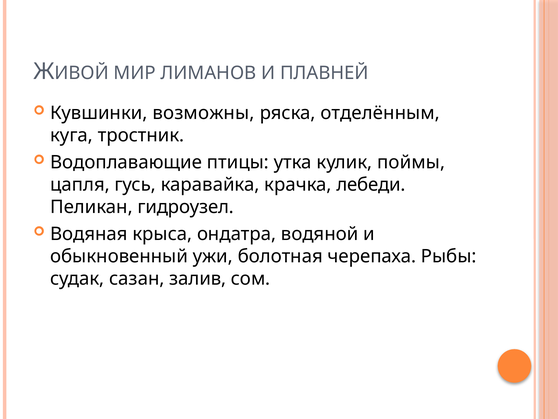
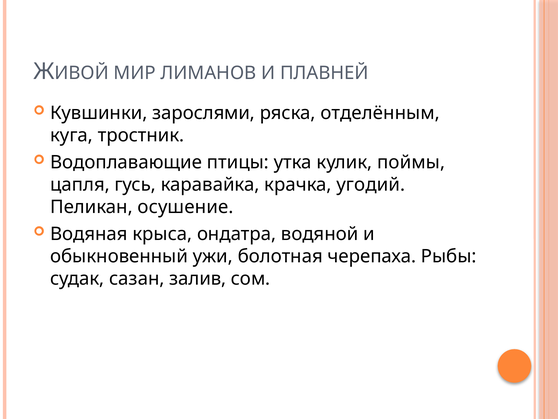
возможны: возможны -> зарослями
лебеди: лебеди -> угодий
гидроузел: гидроузел -> осушение
